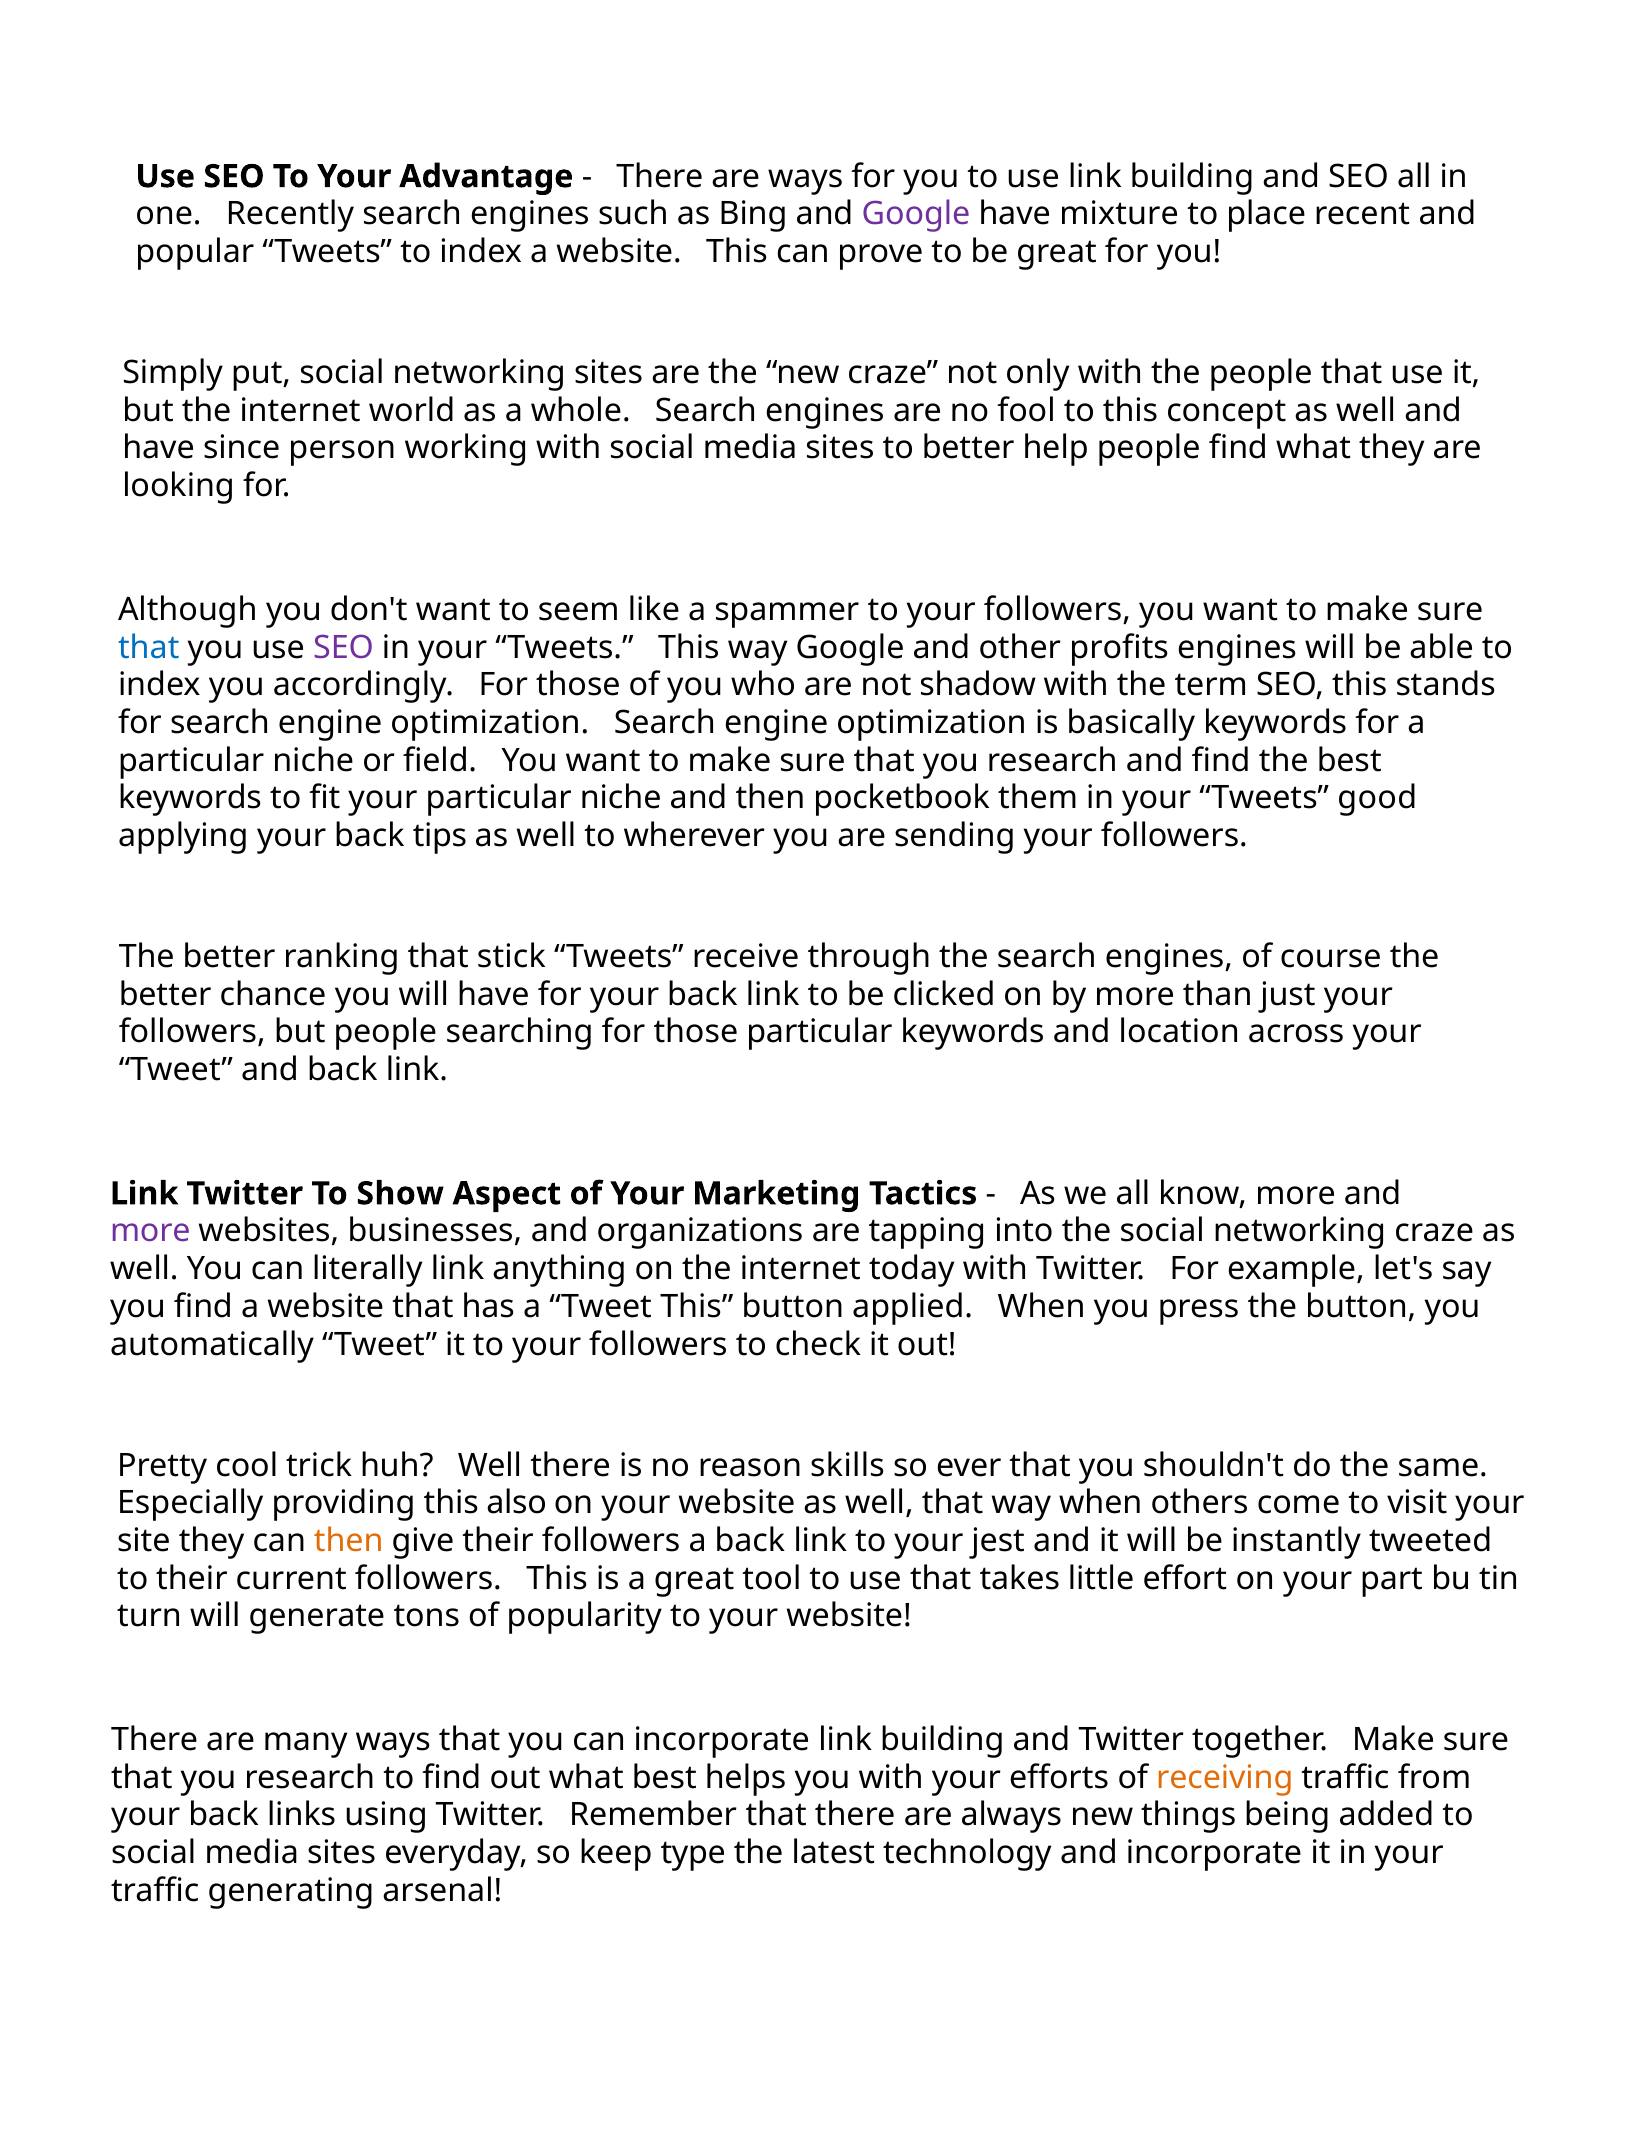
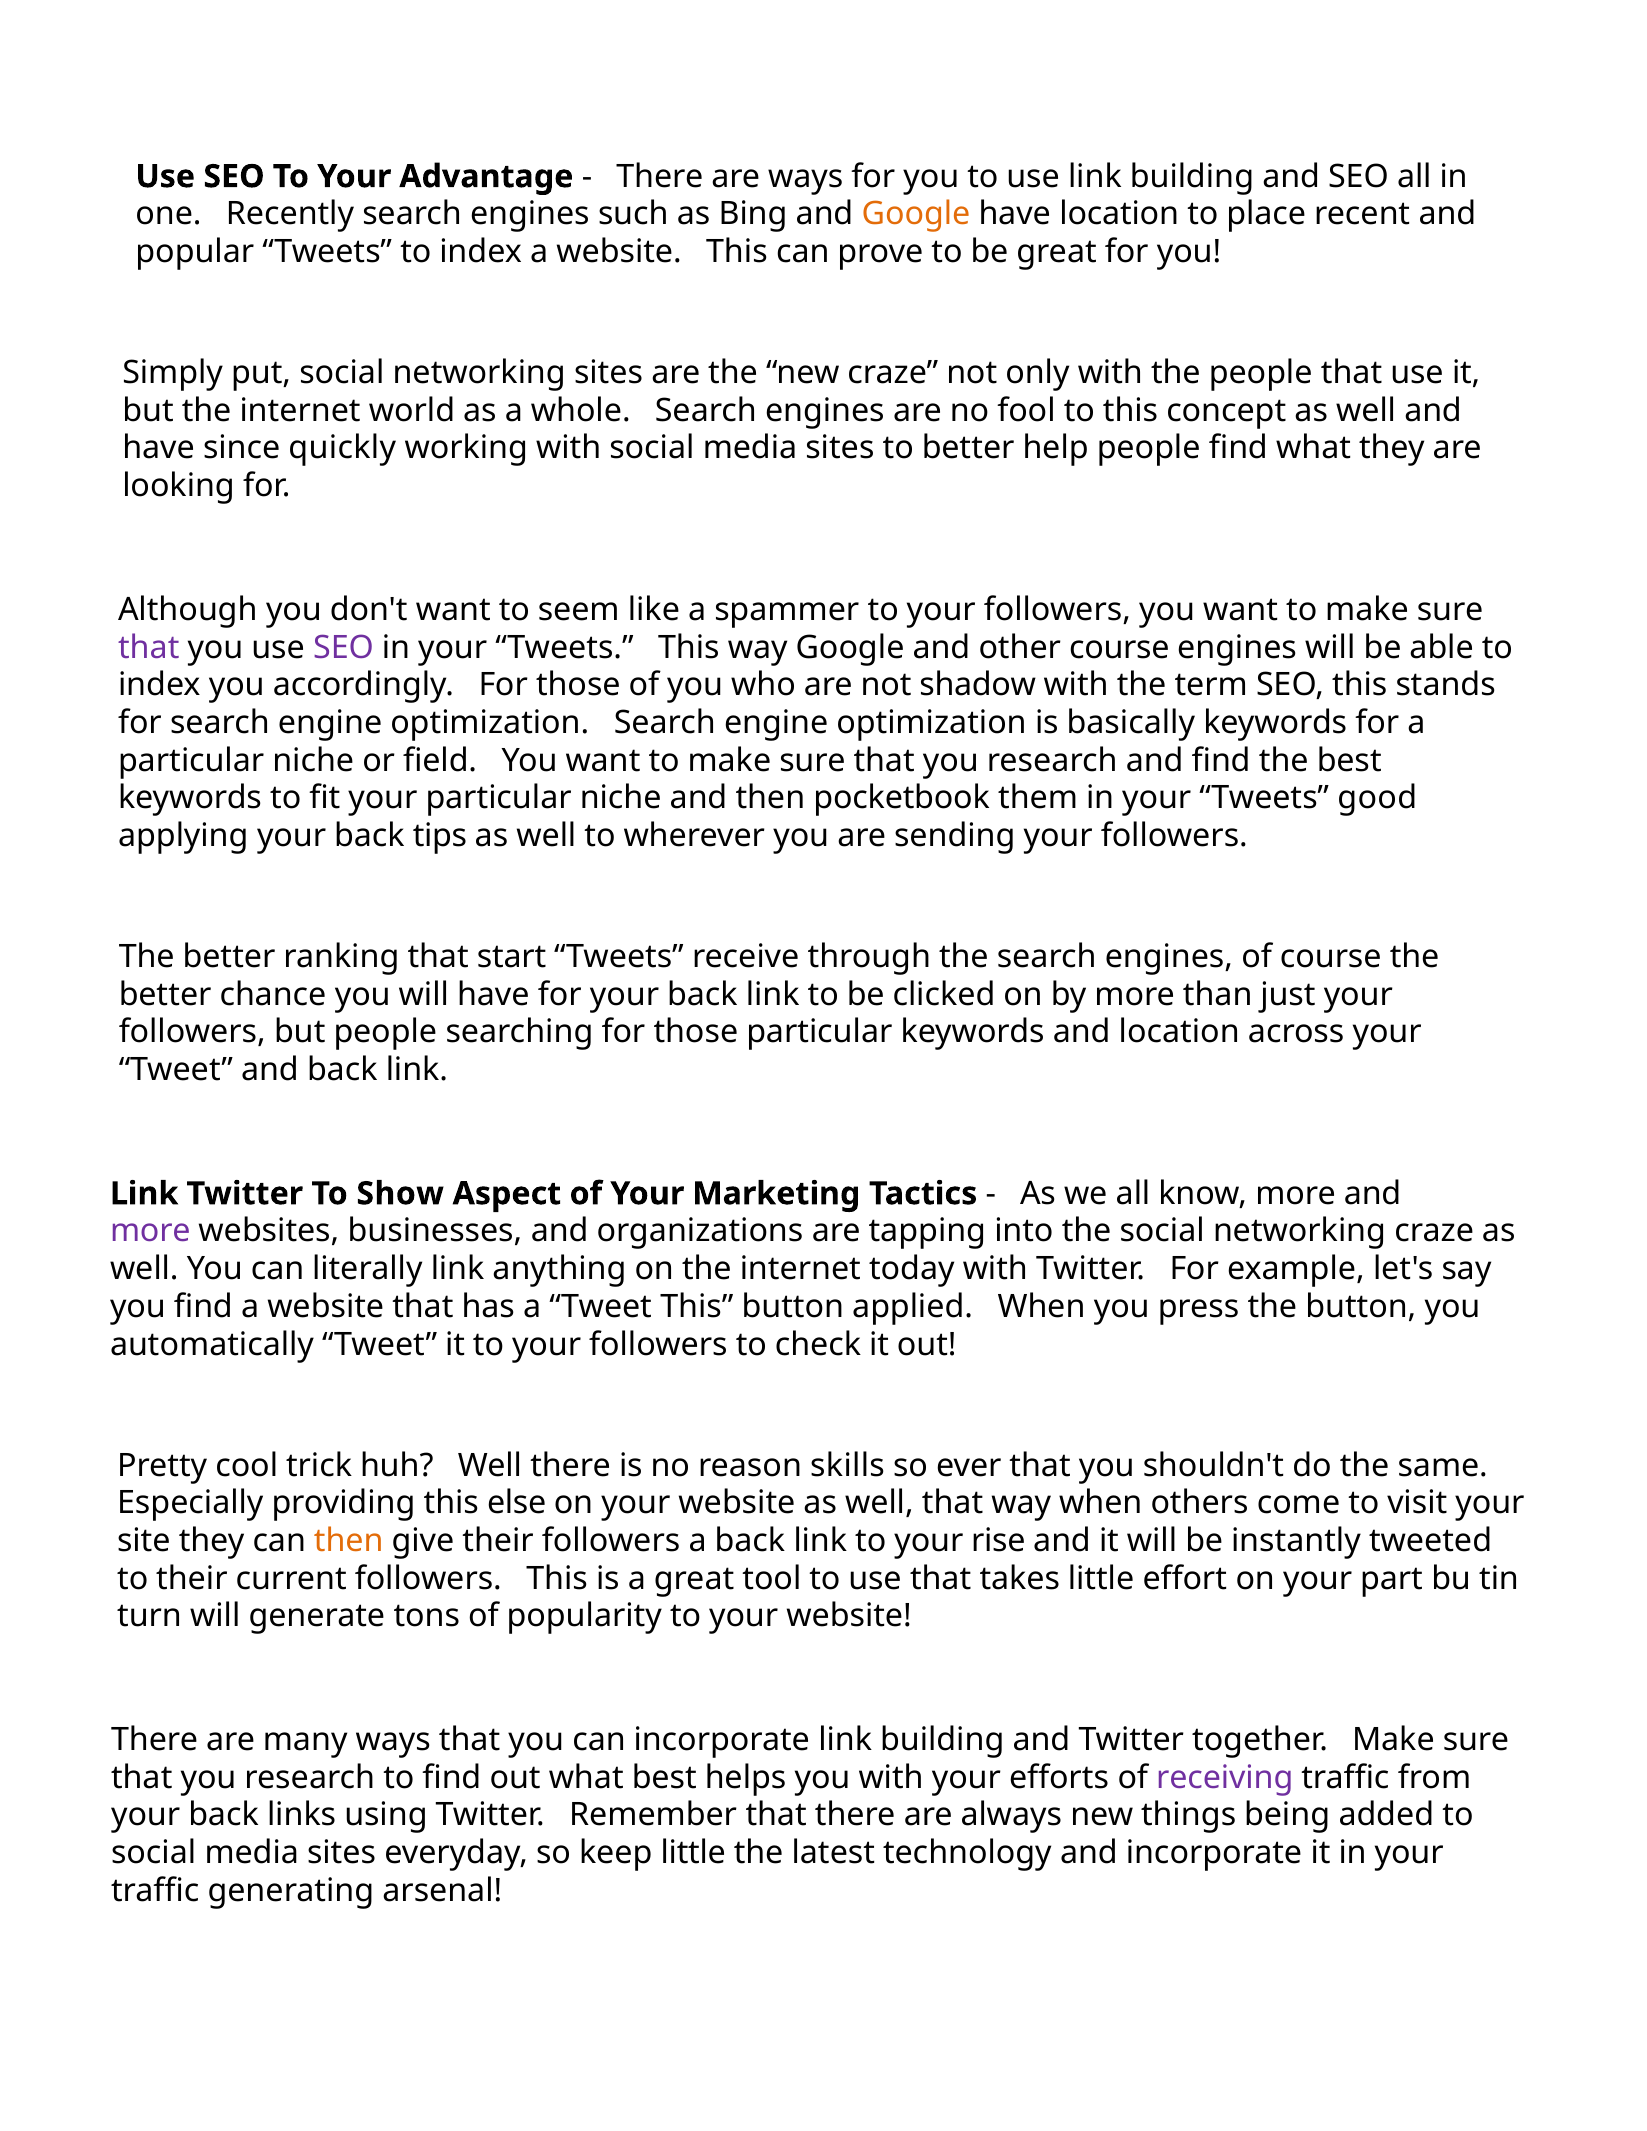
Google at (916, 214) colour: purple -> orange
have mixture: mixture -> location
person: person -> quickly
that at (149, 648) colour: blue -> purple
other profits: profits -> course
stick: stick -> start
also: also -> else
jest: jest -> rise
receiving colour: orange -> purple
keep type: type -> little
